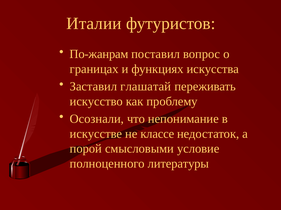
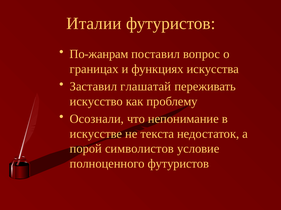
классе: классе -> текста
смысловыми: смысловыми -> символистов
полноценного литературы: литературы -> футуристов
